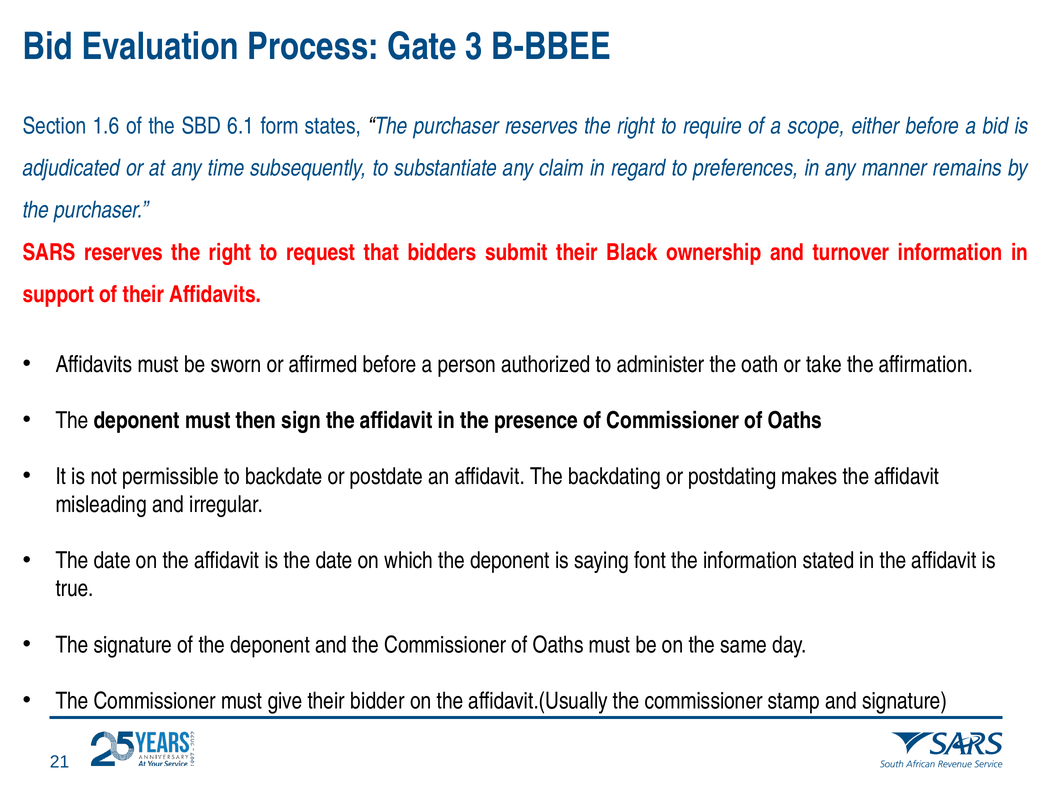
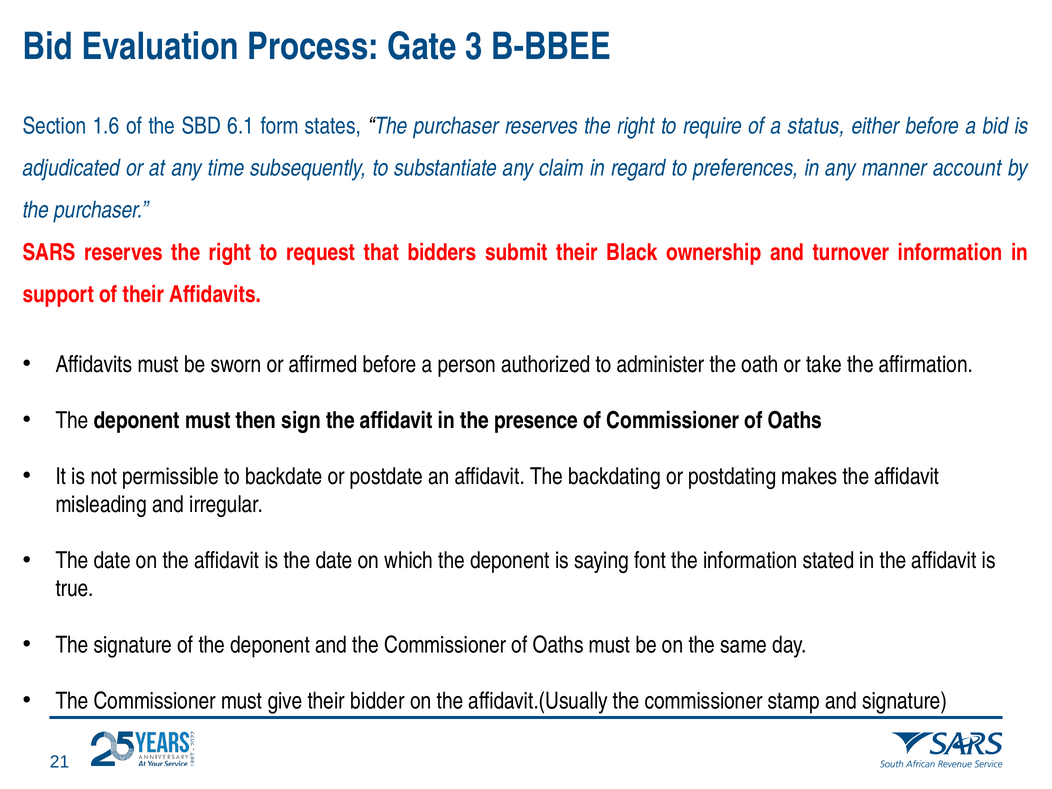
scope: scope -> status
remains: remains -> account
